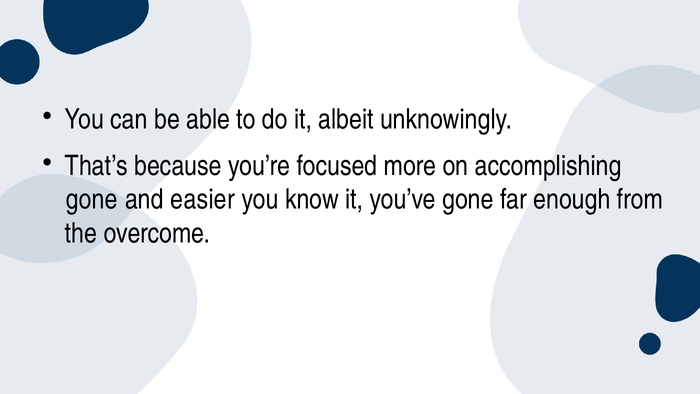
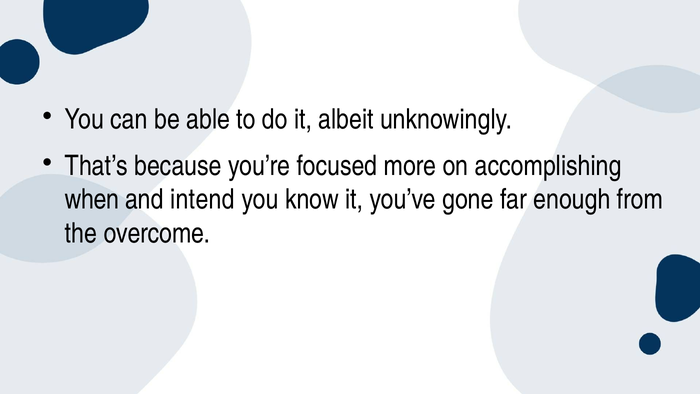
gone at (92, 199): gone -> when
easier: easier -> intend
